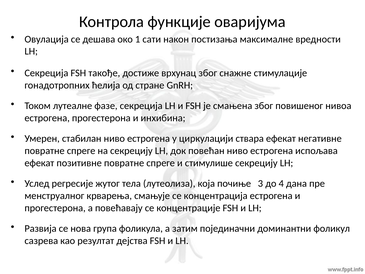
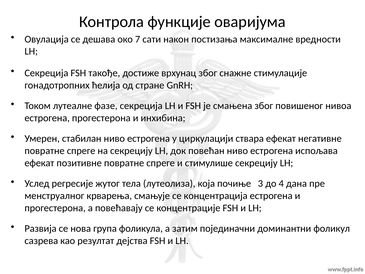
1: 1 -> 7
